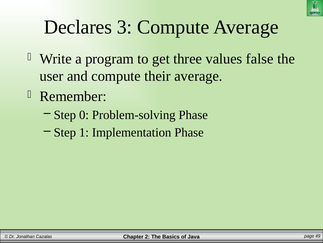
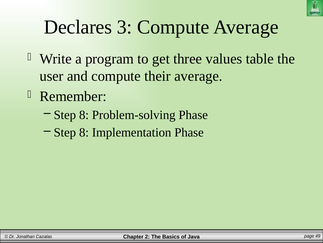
false: false -> table
0 at (84, 115): 0 -> 8
1 at (84, 132): 1 -> 8
